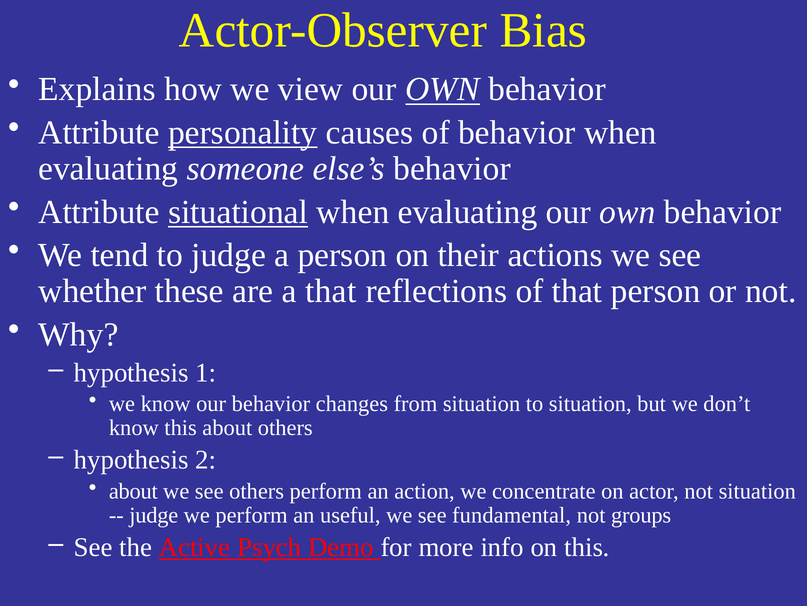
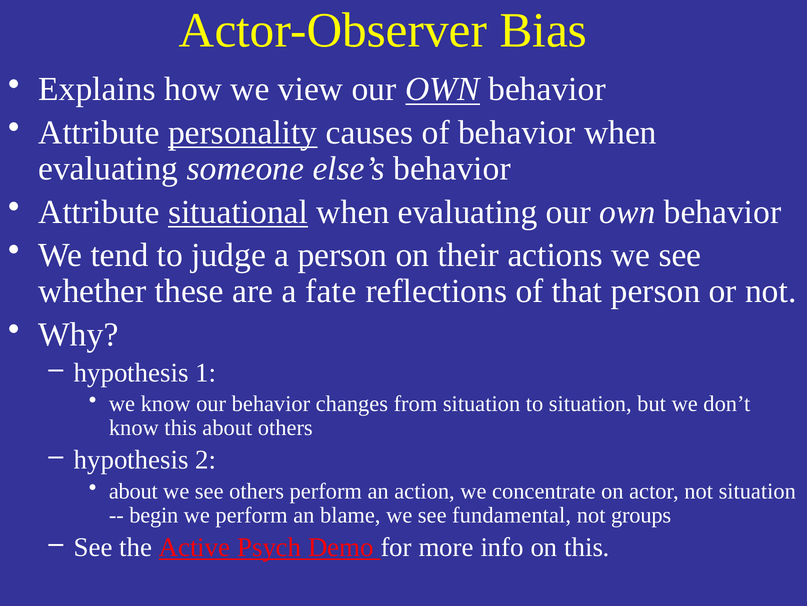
a that: that -> fate
judge at (154, 515): judge -> begin
useful: useful -> blame
